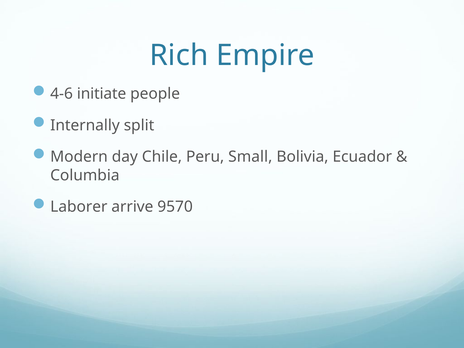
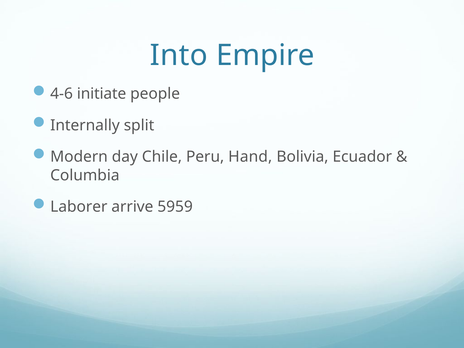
Rich: Rich -> Into
Small: Small -> Hand
9570: 9570 -> 5959
